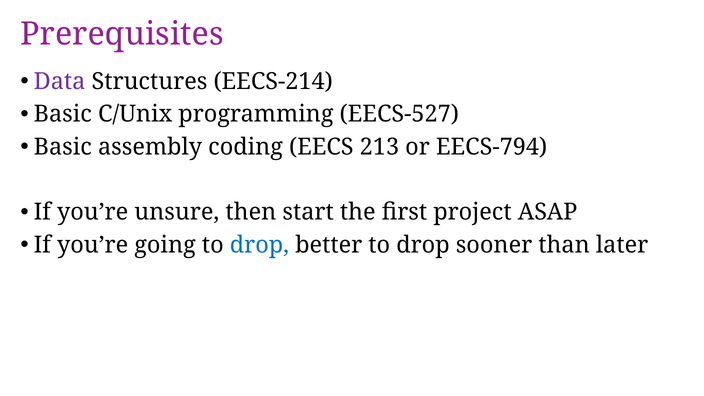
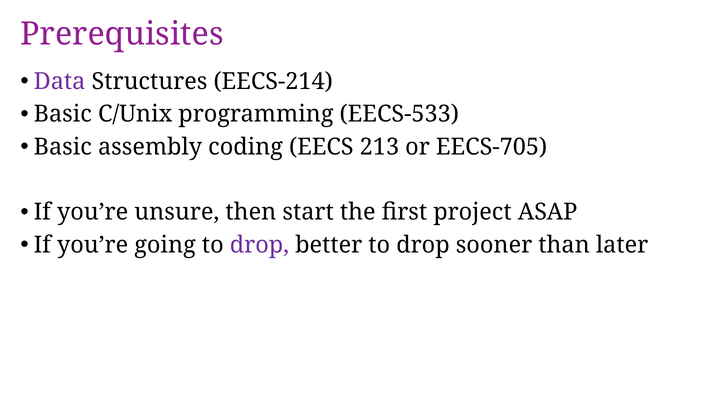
EECS-527: EECS-527 -> EECS-533
EECS-794: EECS-794 -> EECS-705
drop at (259, 245) colour: blue -> purple
